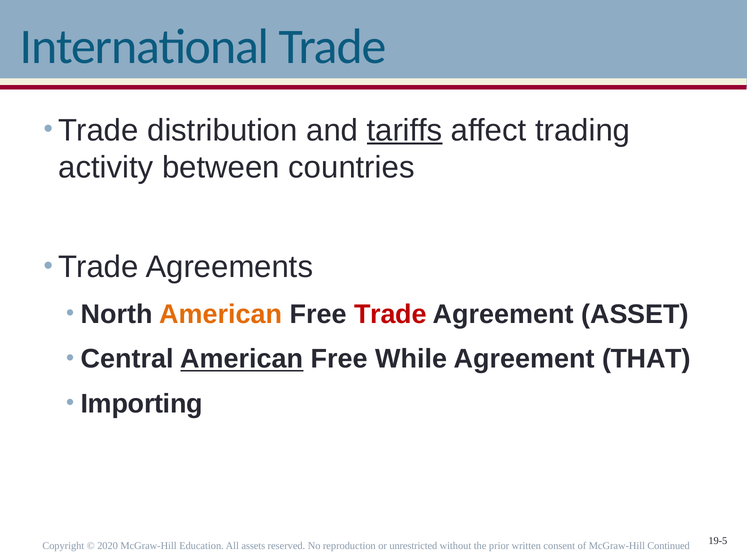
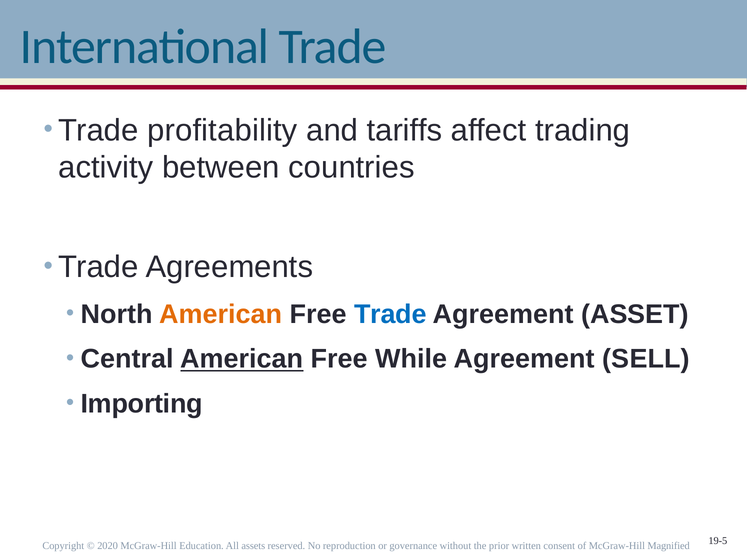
distribution: distribution -> profitability
tariffs underline: present -> none
Trade at (390, 314) colour: red -> blue
THAT: THAT -> SELL
unrestricted: unrestricted -> governance
Continued: Continued -> Magnified
